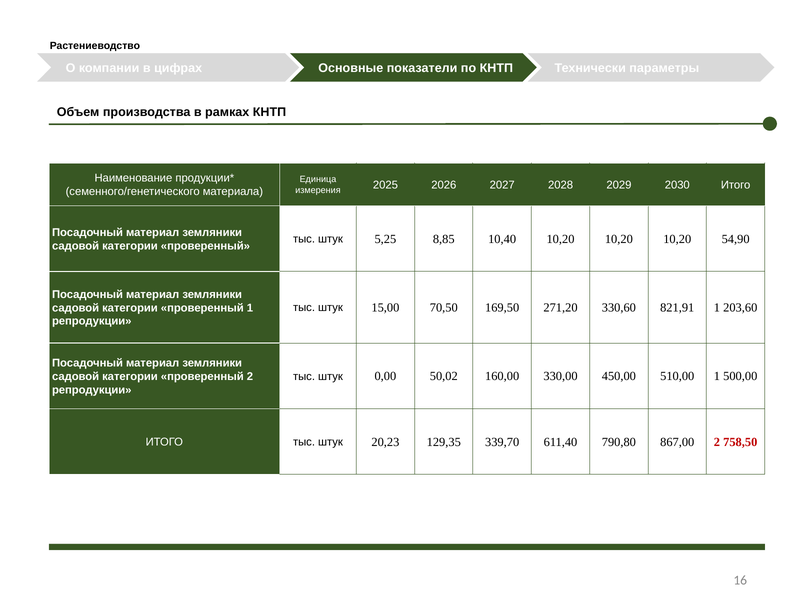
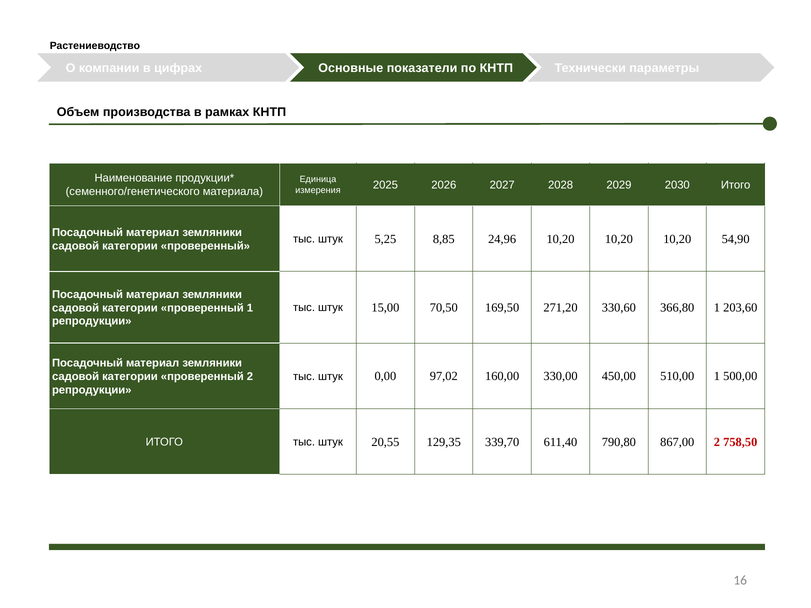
10,40: 10,40 -> 24,96
821,91: 821,91 -> 366,80
50,02: 50,02 -> 97,02
20,23: 20,23 -> 20,55
